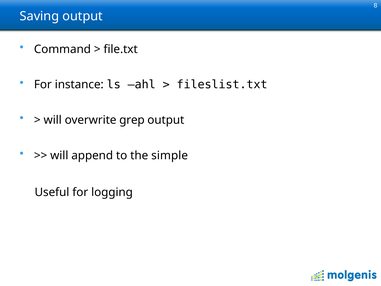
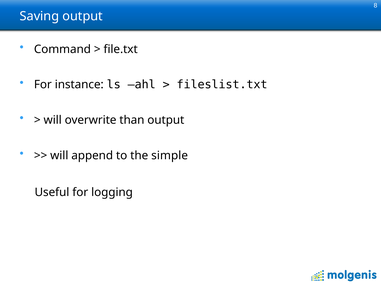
grep: grep -> than
